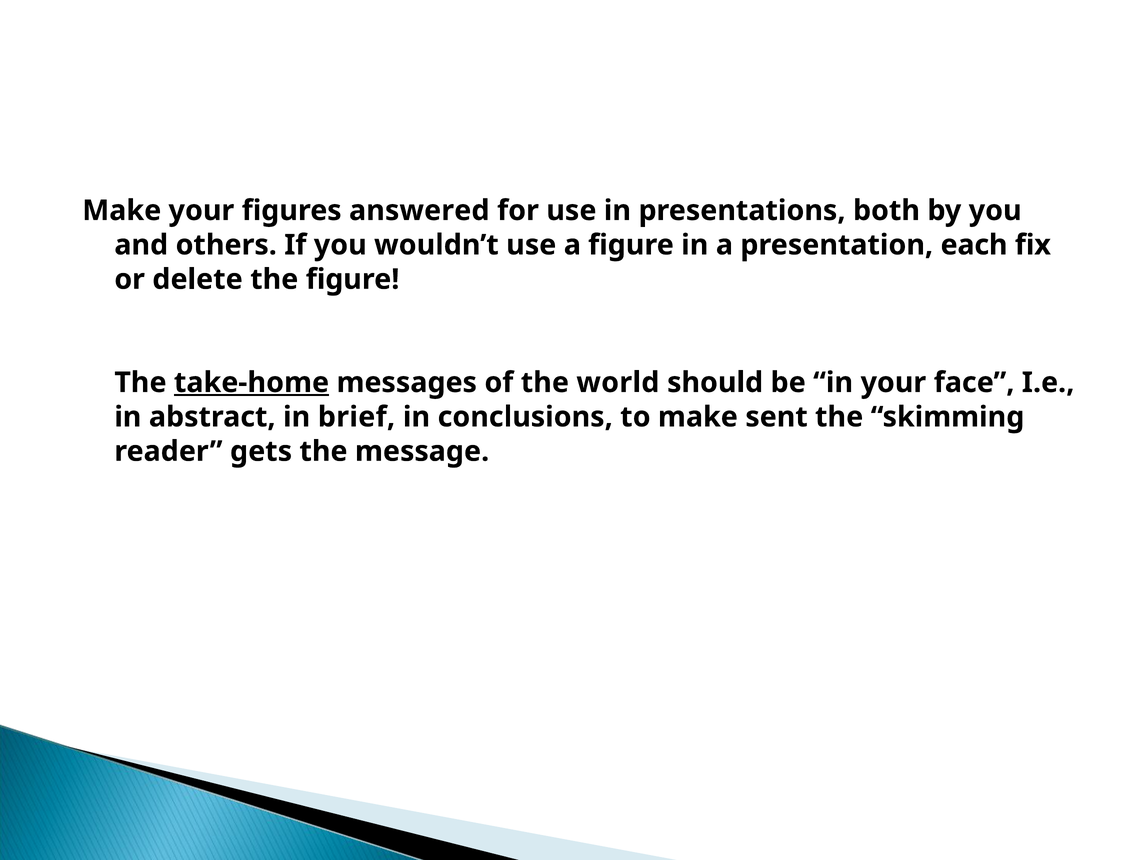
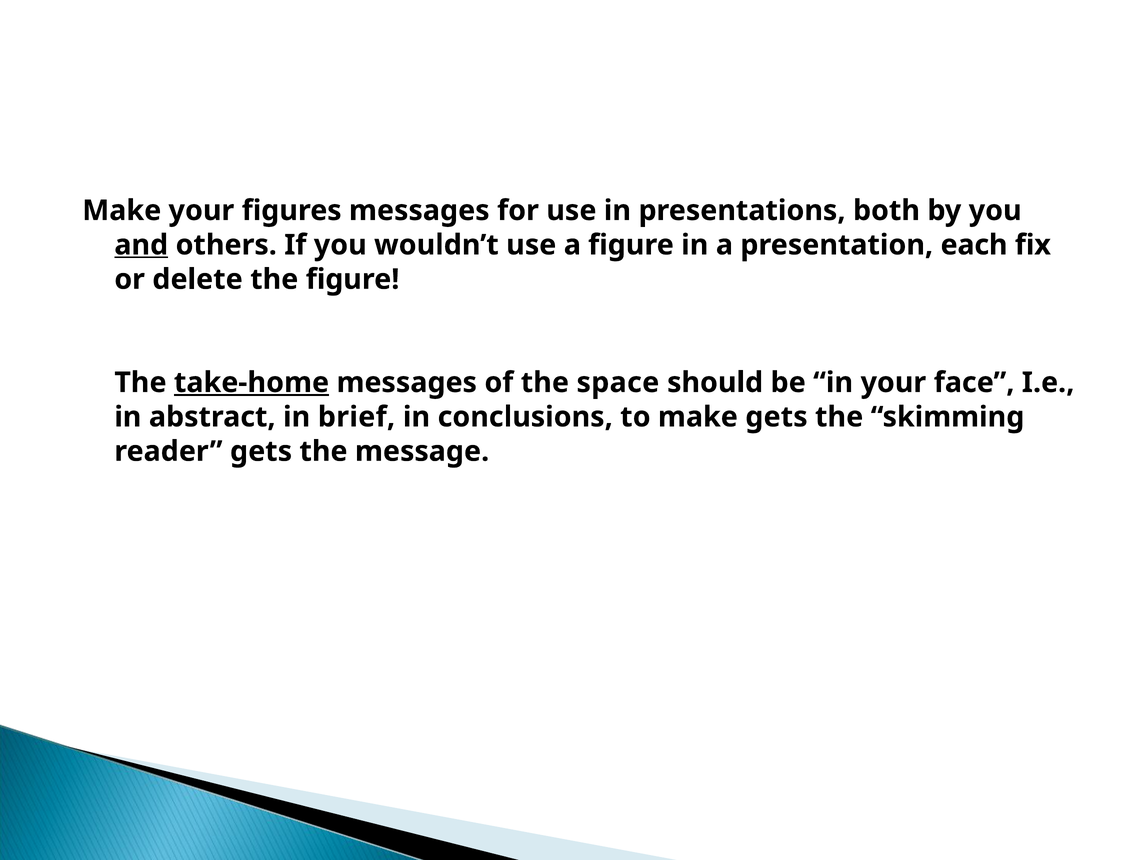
figures answered: answered -> messages
and underline: none -> present
world: world -> space
make sent: sent -> gets
